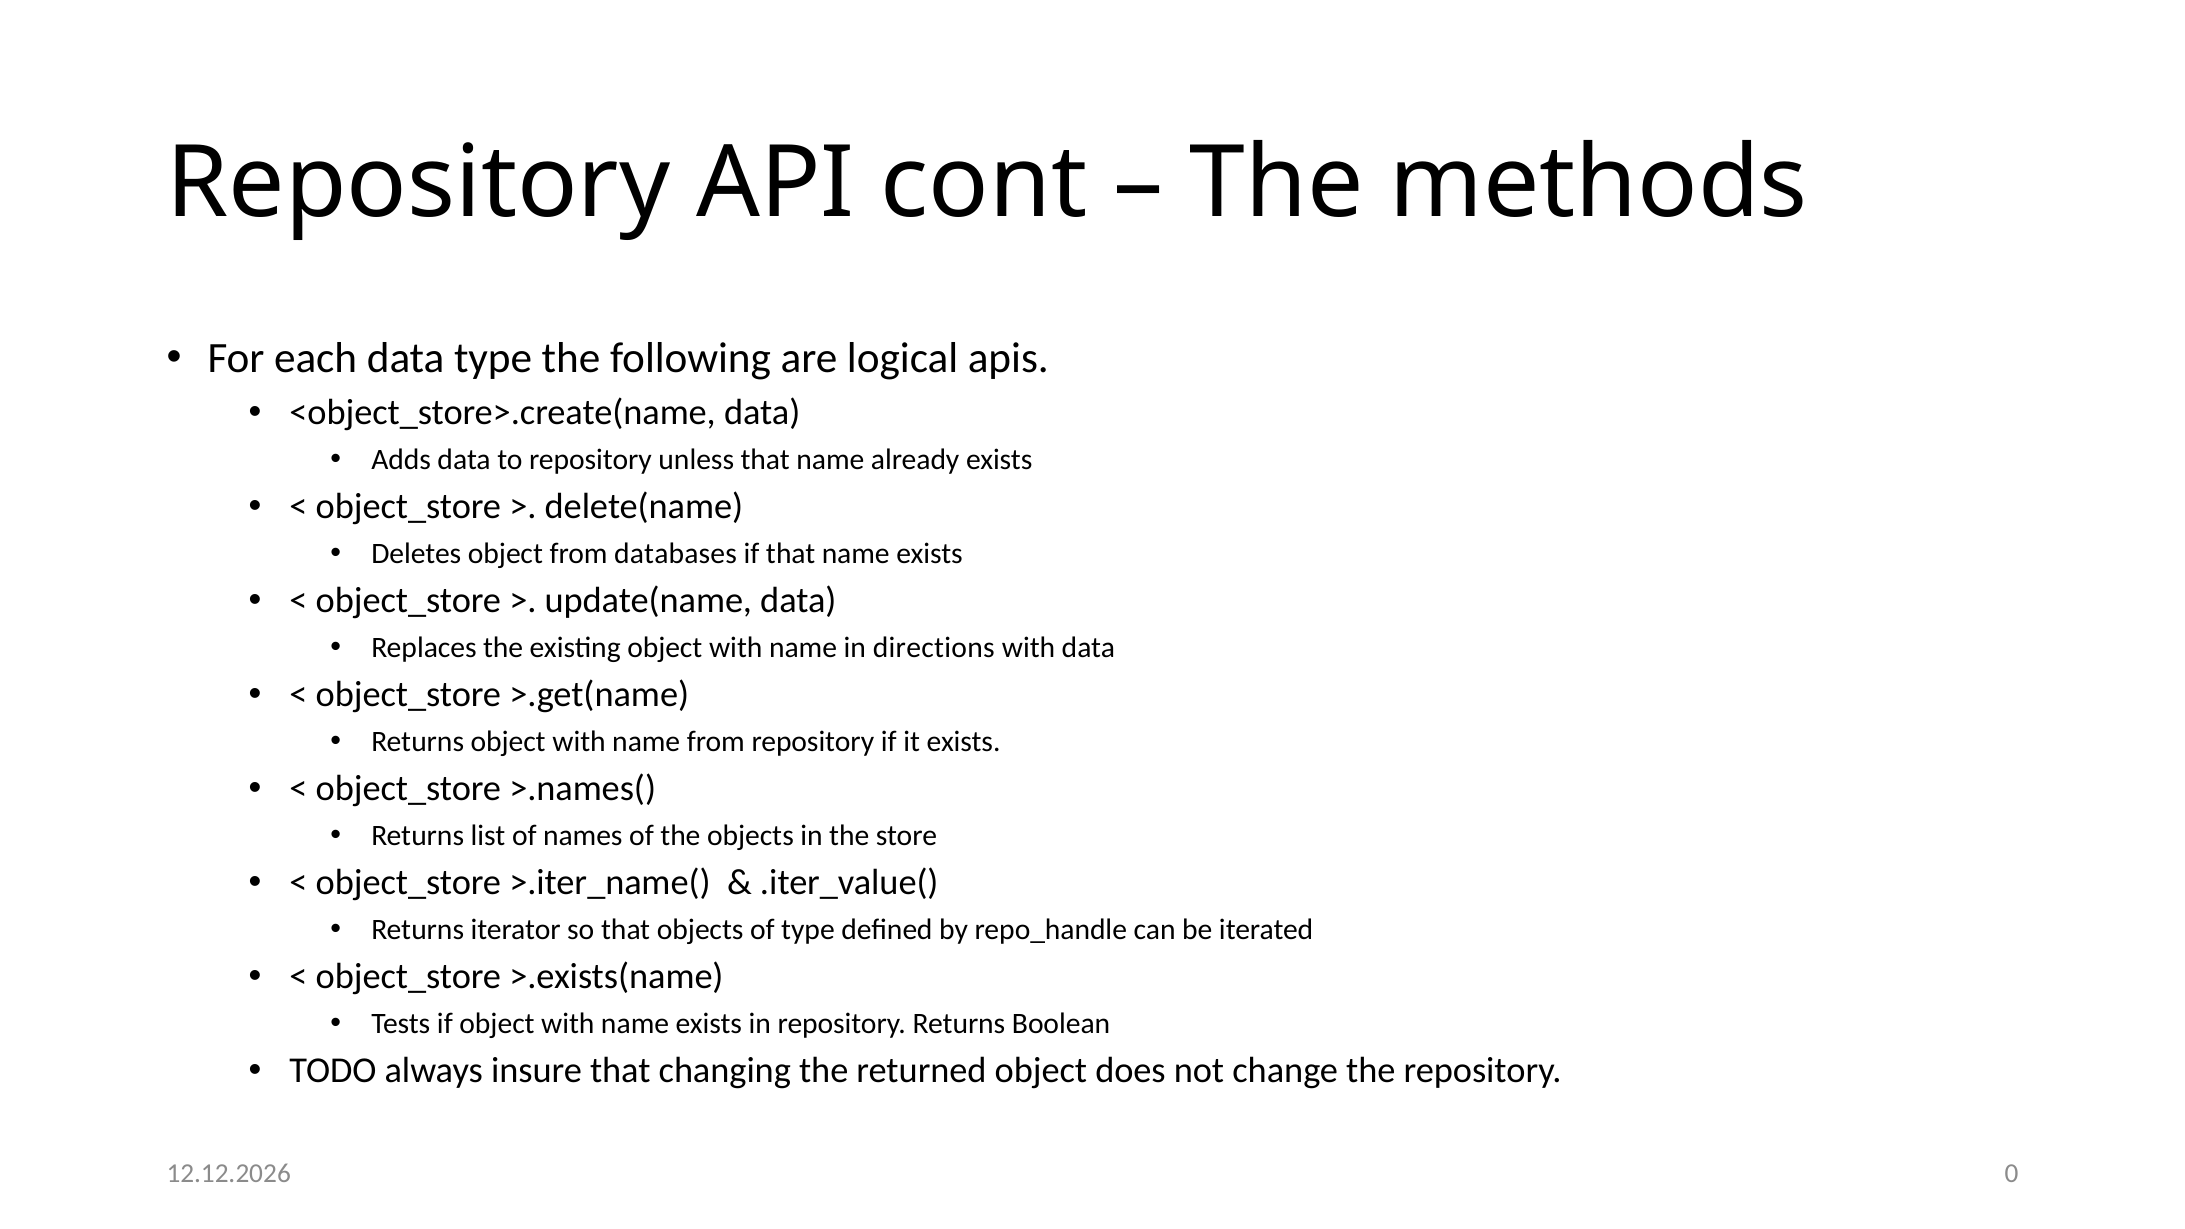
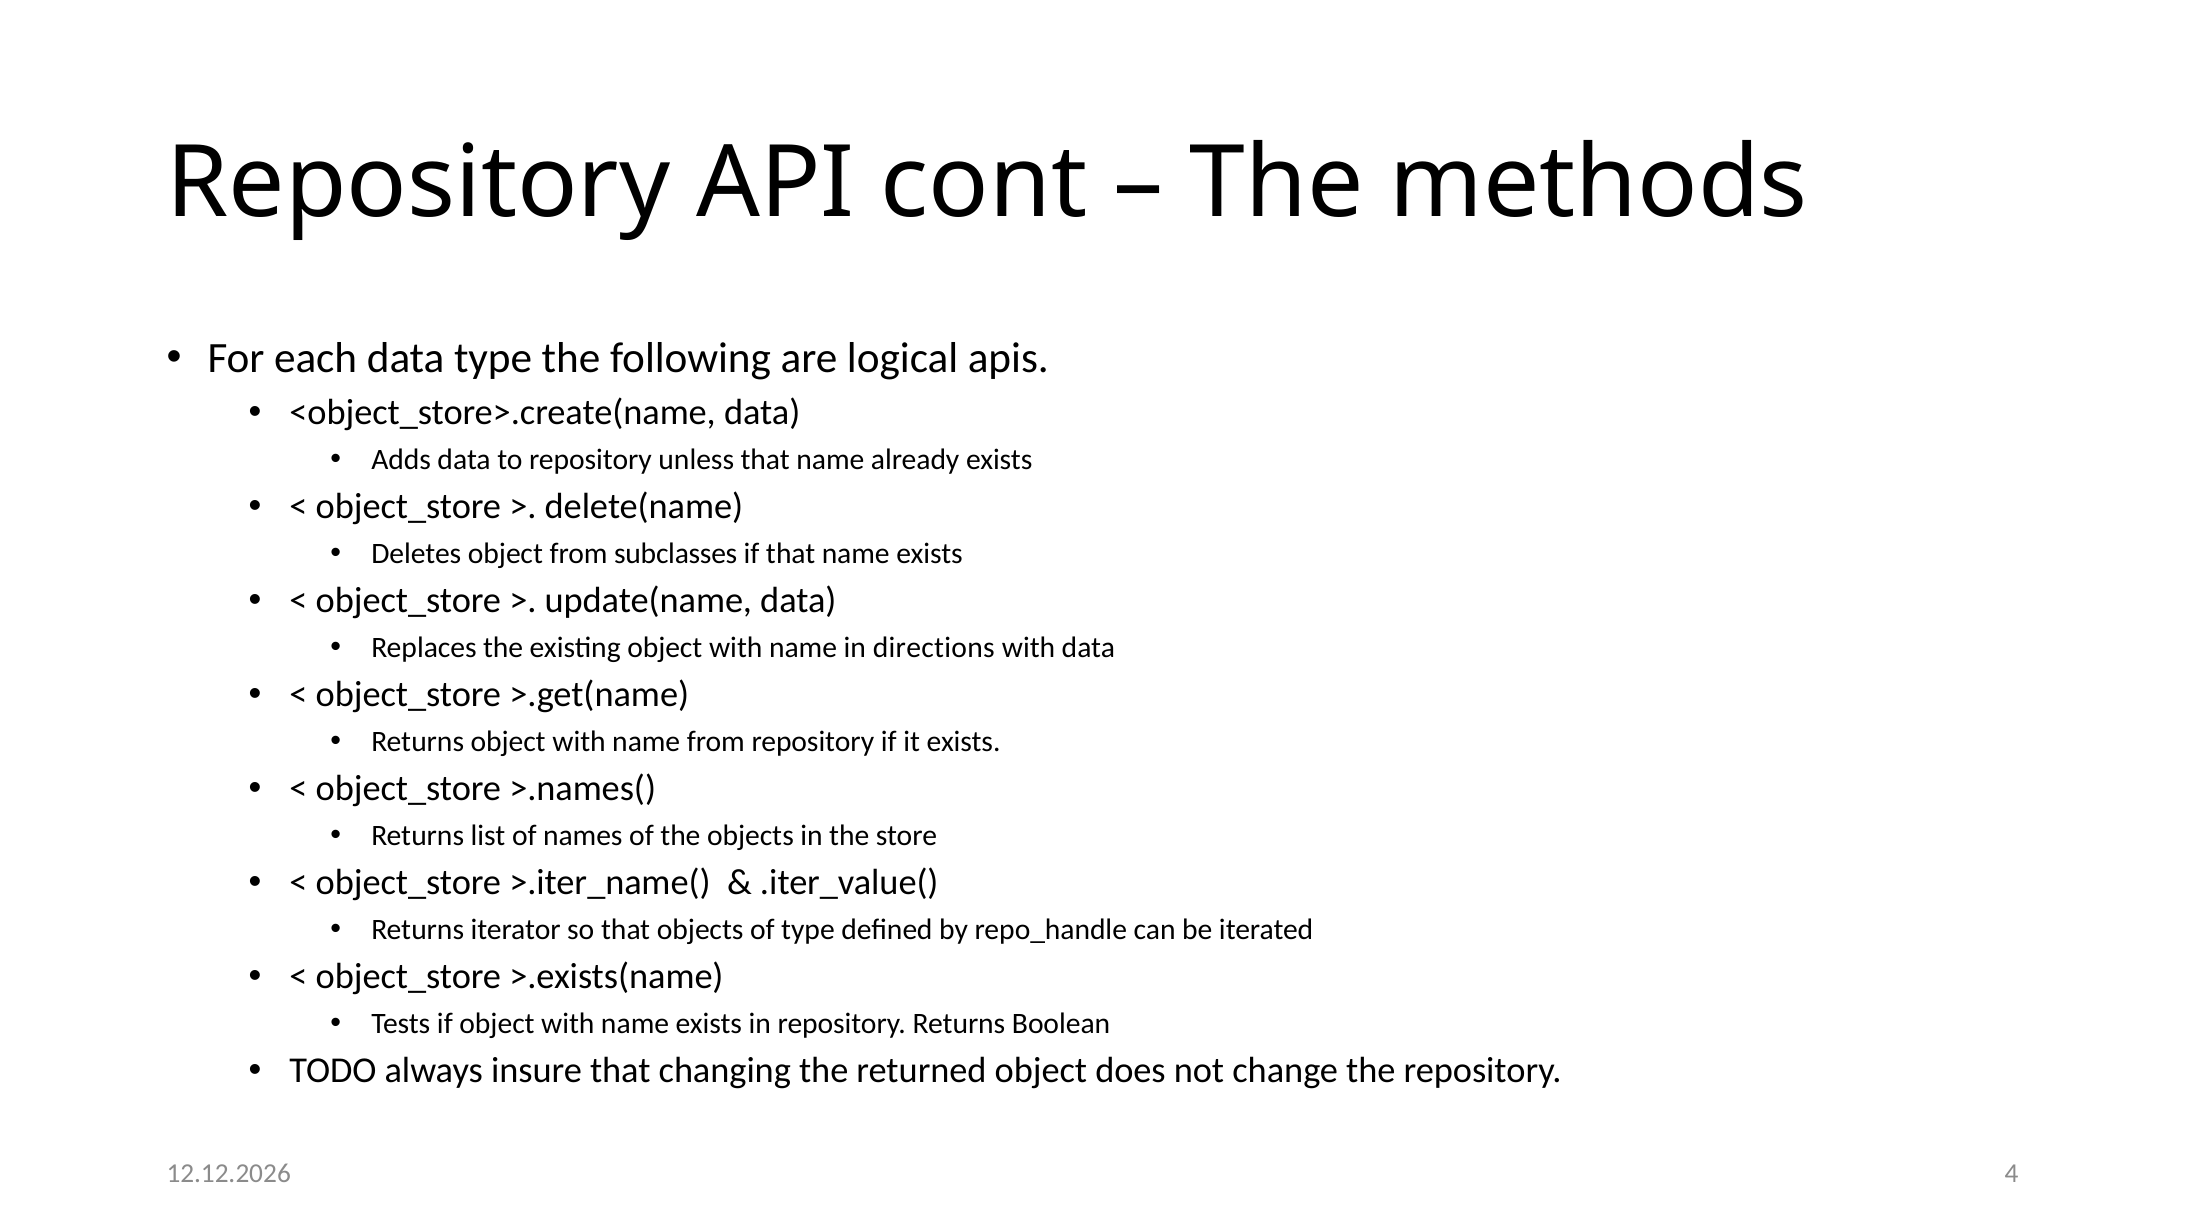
databases: databases -> subclasses
0: 0 -> 4
